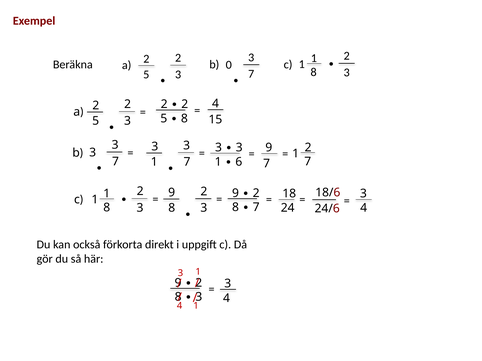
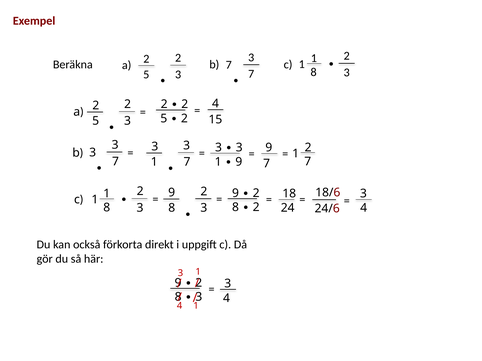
Beräkna 0: 0 -> 7
8 at (184, 119): 8 -> 2
6 at (239, 162): 6 -> 9
7 at (256, 208): 7 -> 2
